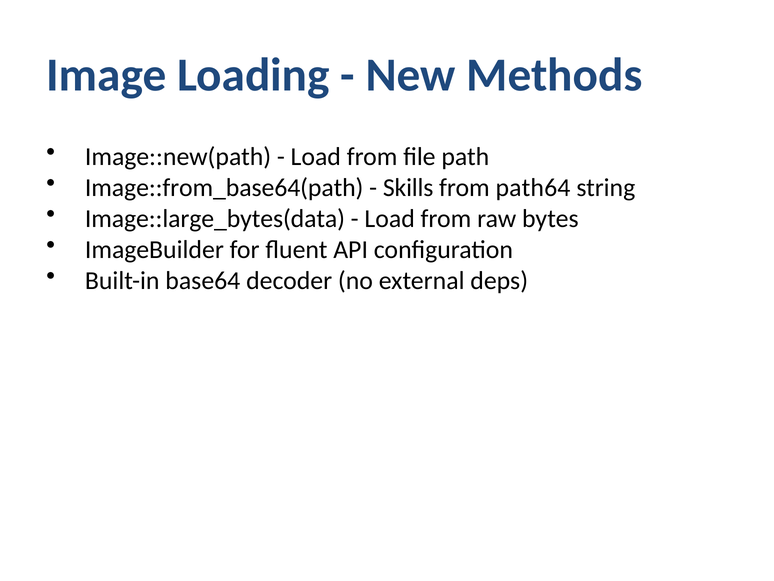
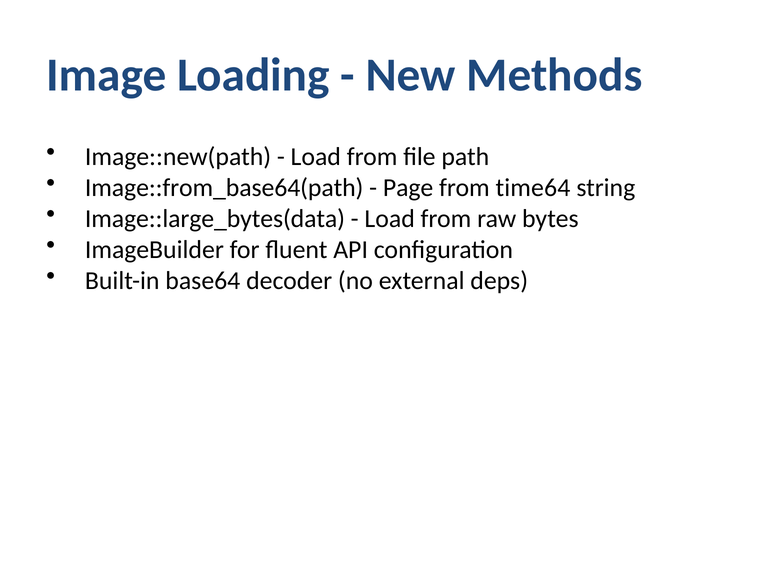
Skills: Skills -> Page
path64: path64 -> time64
